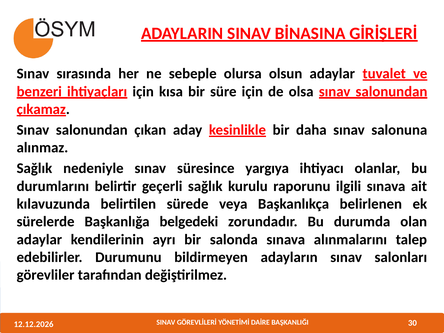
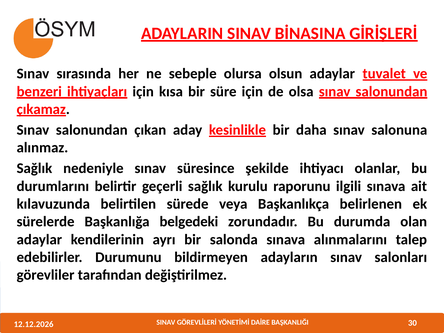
yargıya: yargıya -> şekilde
